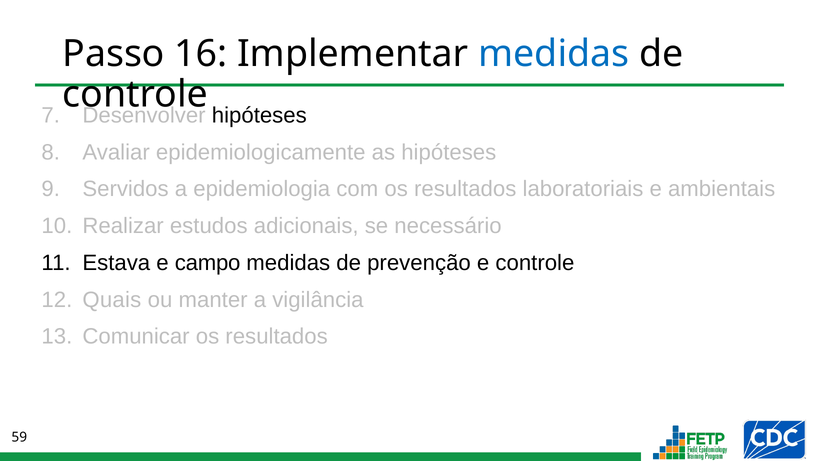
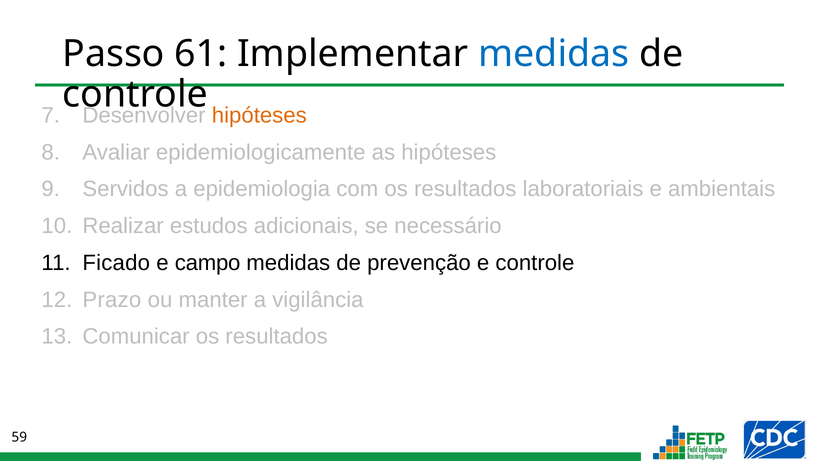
16: 16 -> 61
hipóteses at (259, 115) colour: black -> orange
Estava: Estava -> Ficado
Quais: Quais -> Prazo
